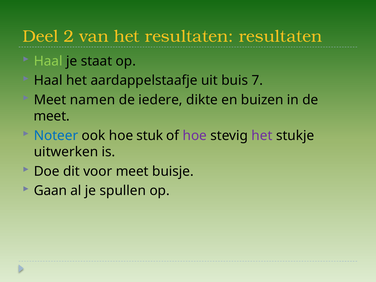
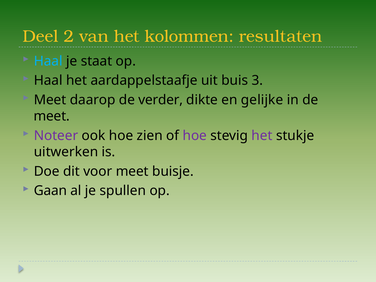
het resultaten: resultaten -> kolommen
Haal at (48, 61) colour: light green -> light blue
7: 7 -> 3
namen: namen -> daarop
iedere: iedere -> verder
buizen: buizen -> gelijke
Noteer colour: blue -> purple
stuk: stuk -> zien
